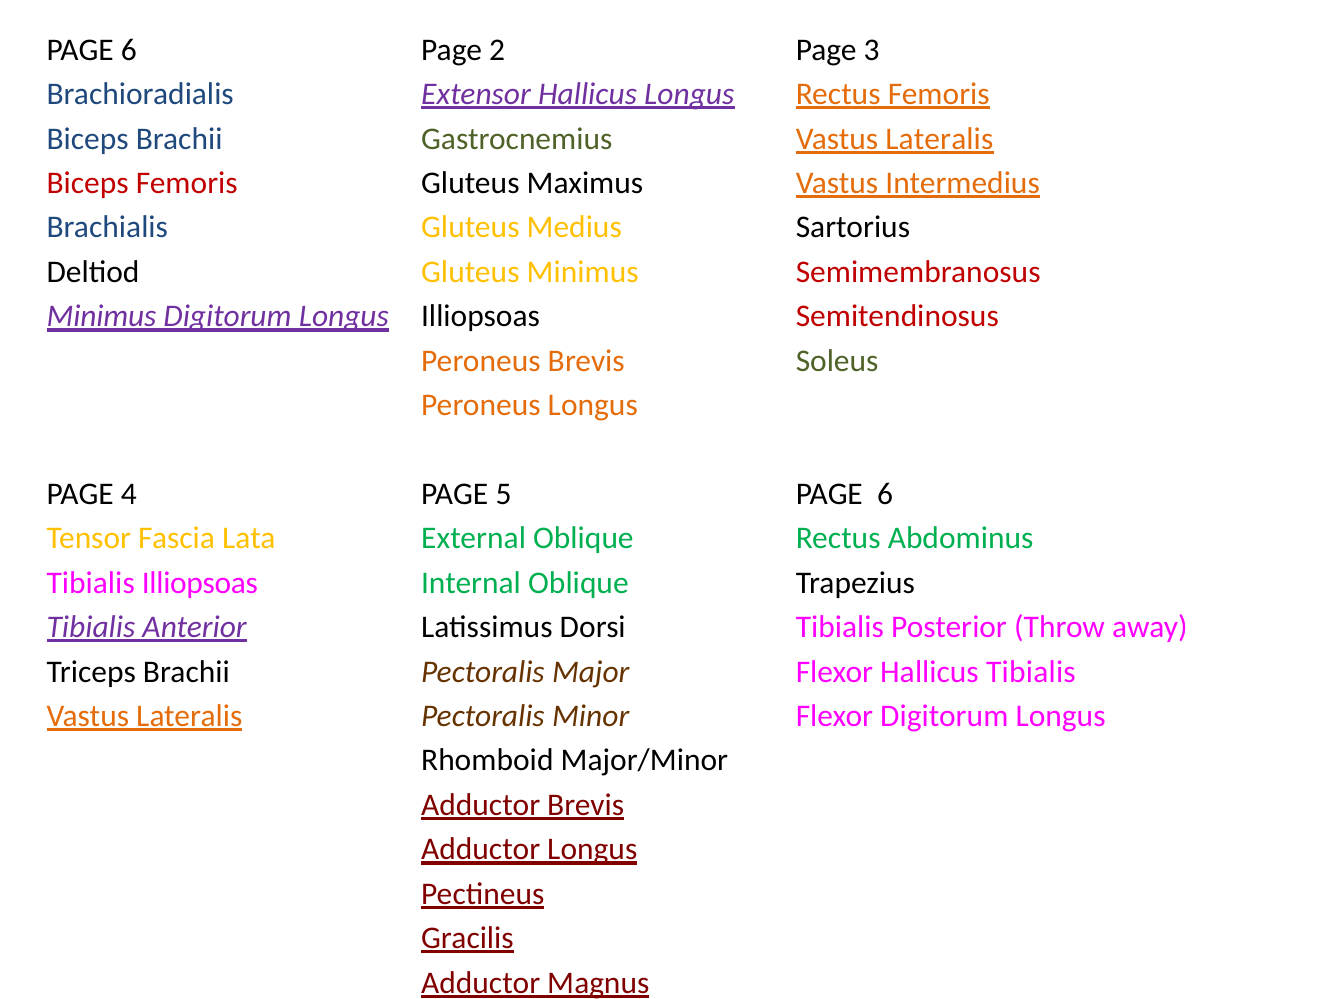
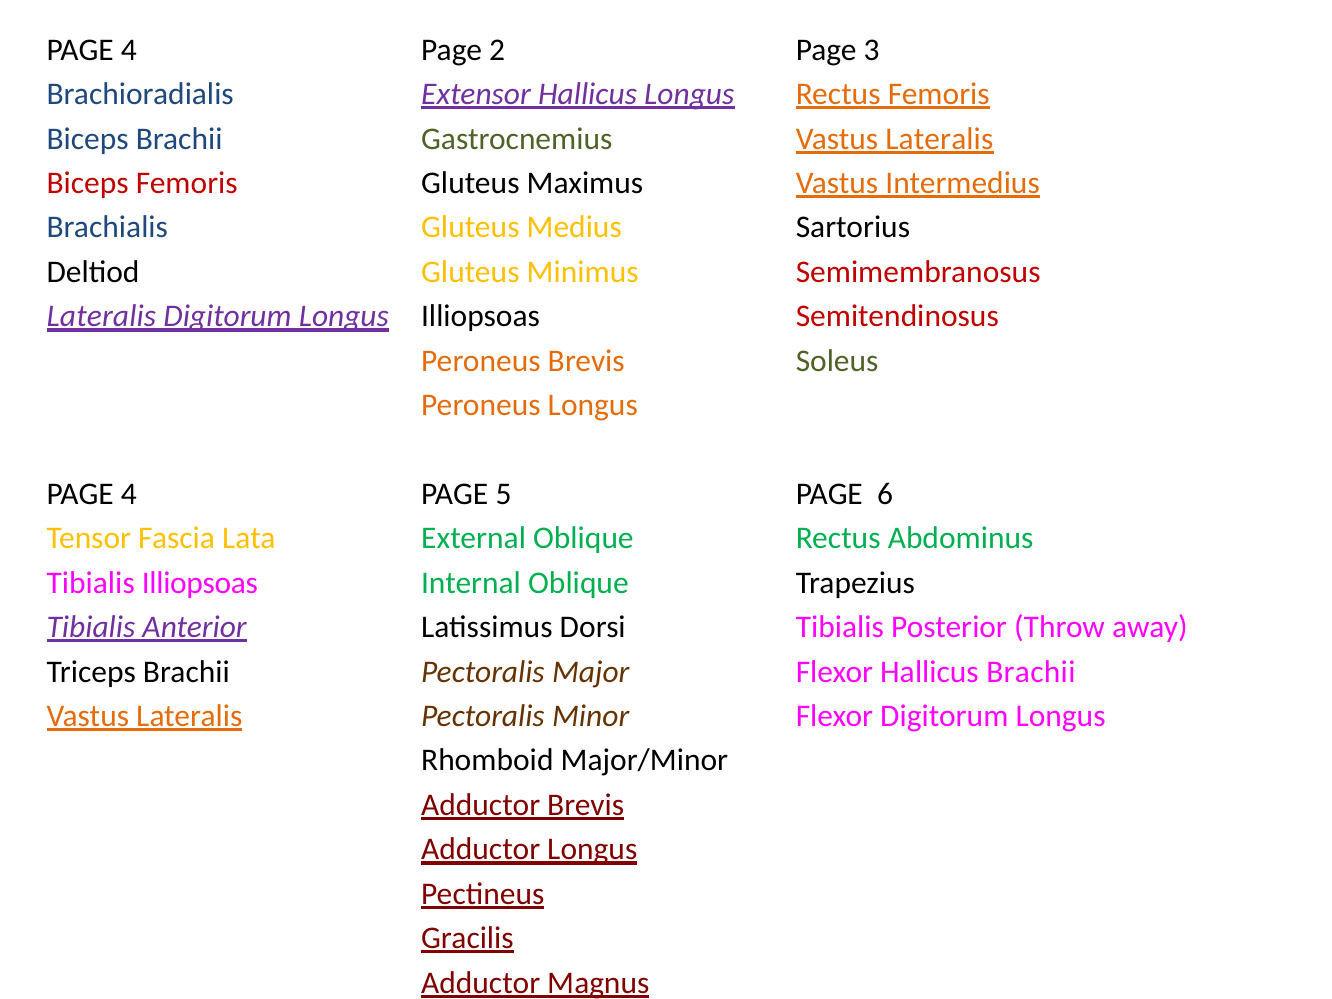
6 at (129, 50): 6 -> 4
Minimus at (102, 316): Minimus -> Lateralis
Hallicus Tibialis: Tibialis -> Brachii
